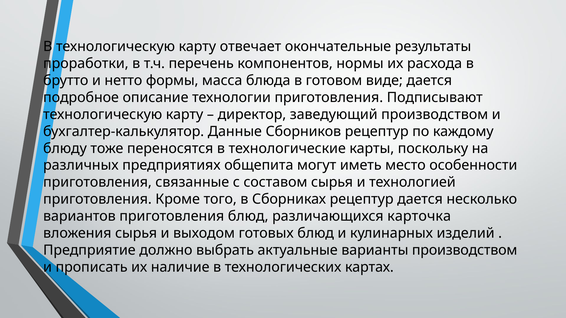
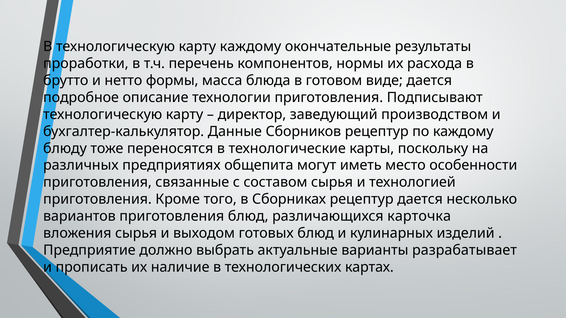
карту отвечает: отвечает -> каждому
варианты производством: производством -> разрабатывает
